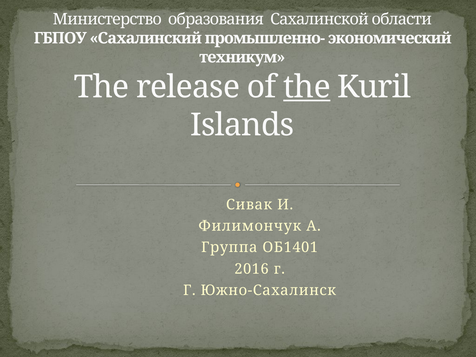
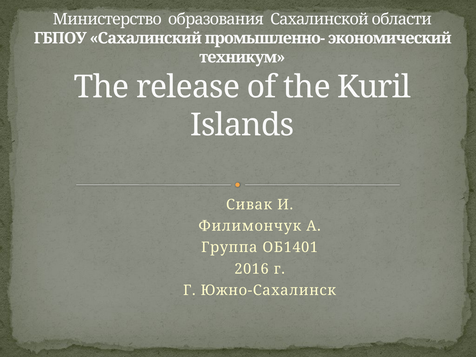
the at (307, 87) underline: present -> none
